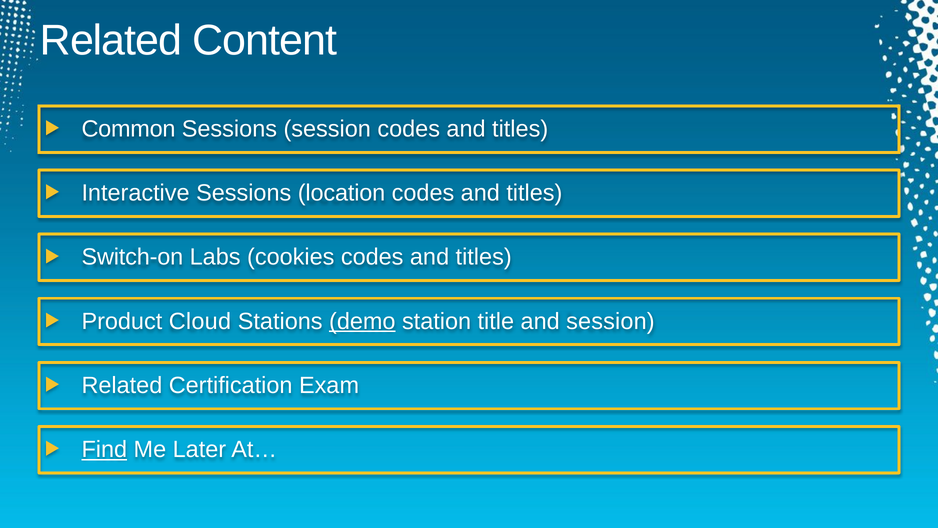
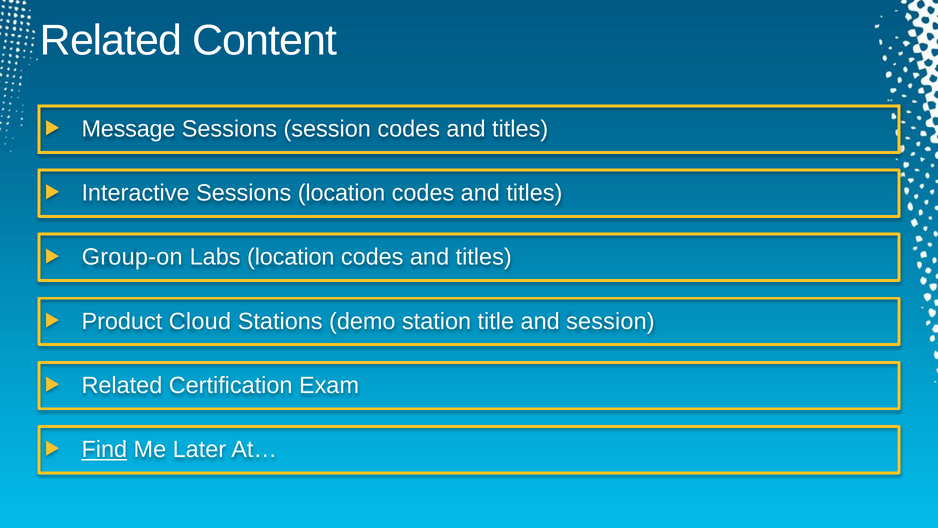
Common: Common -> Message
Switch-on: Switch-on -> Group-on
Labs cookies: cookies -> location
demo underline: present -> none
